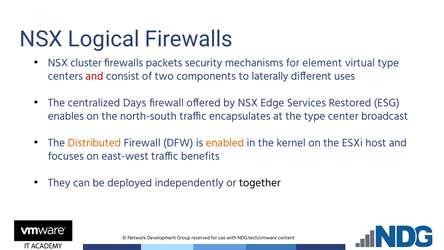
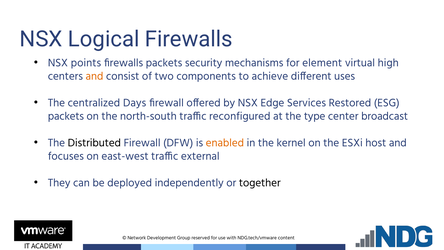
cluster: cluster -> points
virtual type: type -> high
and at (94, 76) colour: red -> orange
laterally: laterally -> achieve
enables at (66, 116): enables -> packets
encapsulates: encapsulates -> reconfigured
Distributed colour: orange -> black
benefits: benefits -> external
